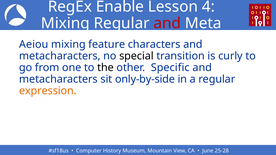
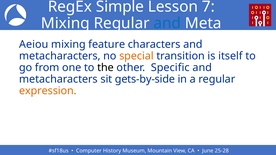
Enable: Enable -> Simple
4: 4 -> 7
and at (167, 23) colour: red -> blue
special colour: black -> orange
curly: curly -> itself
only-by-side: only-by-side -> gets-by-side
